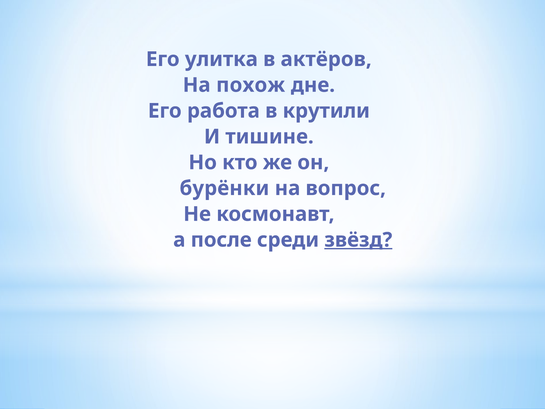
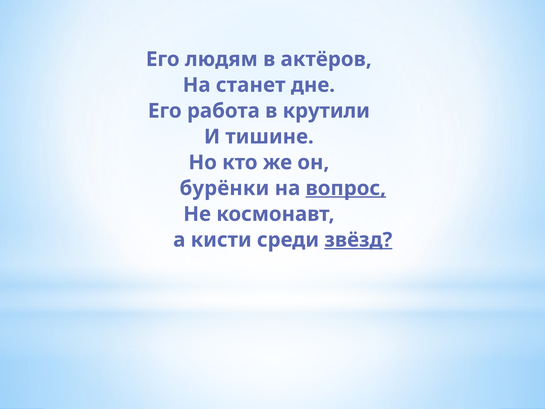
улитка: улитка -> людям
похож: похож -> станет
вопрос underline: none -> present
после: после -> кисти
